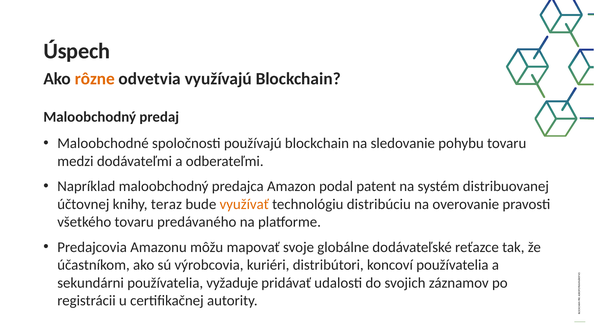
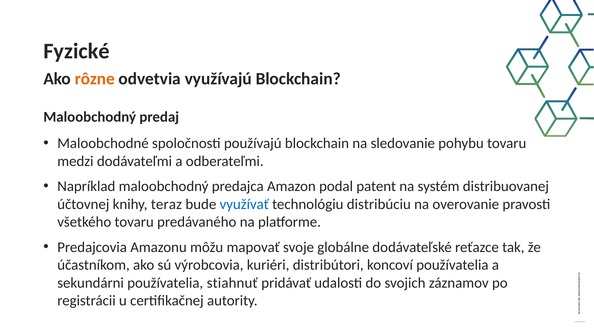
Úspech: Úspech -> Fyzické
využívať colour: orange -> blue
vyžaduje: vyžaduje -> stiahnuť
